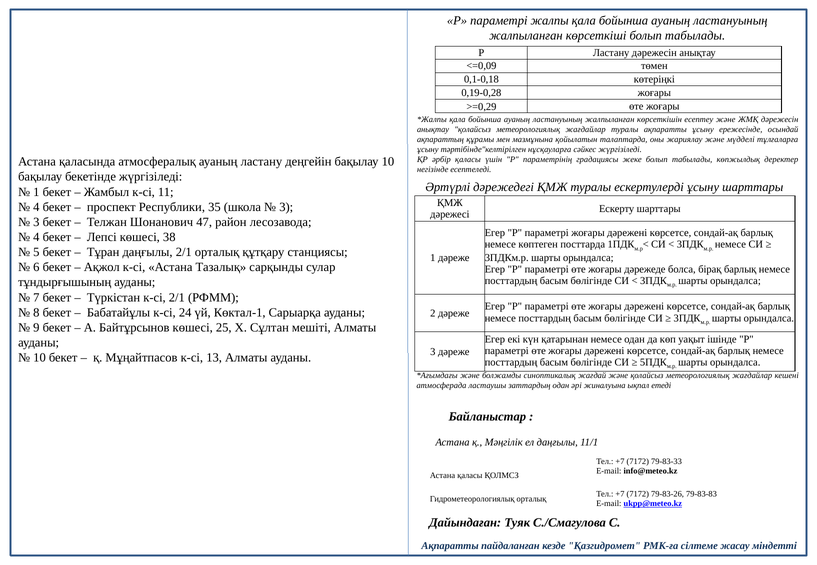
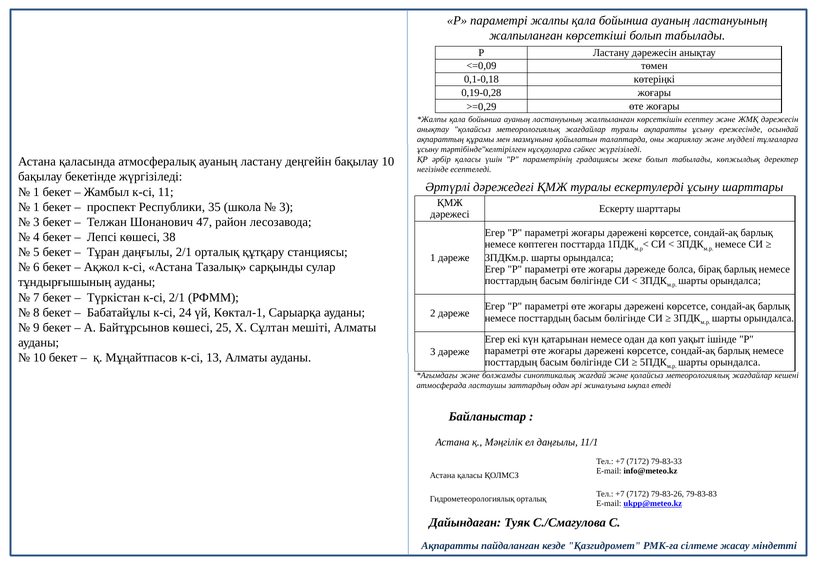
4 at (36, 207): 4 -> 1
